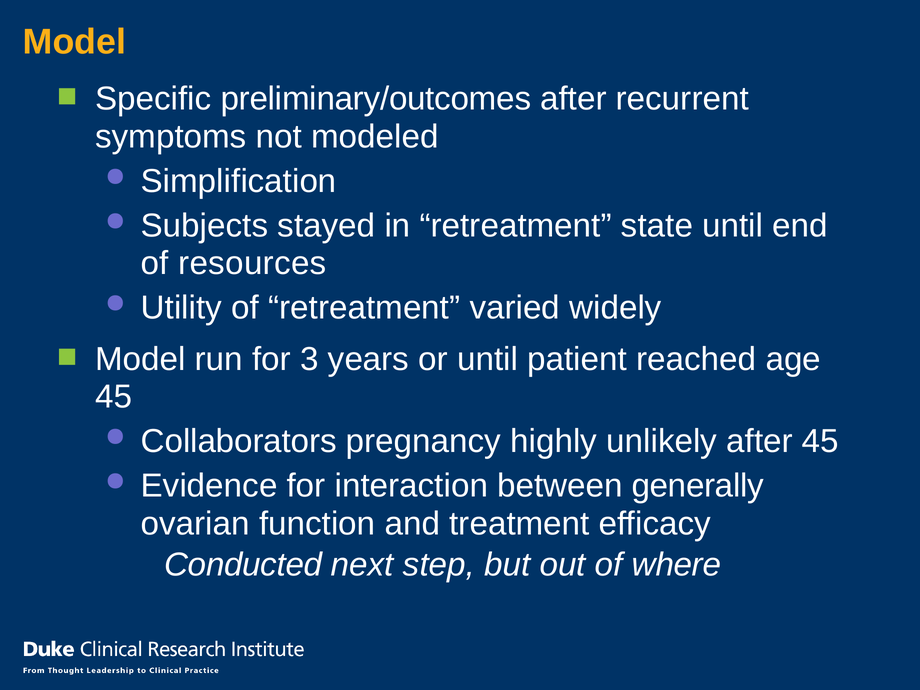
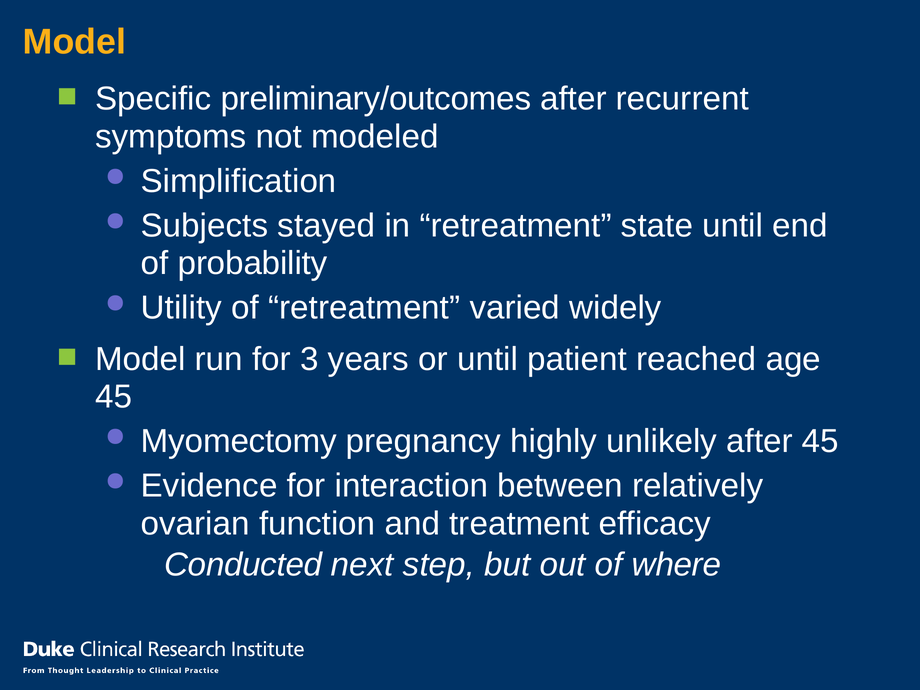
resources: resources -> probability
Collaborators: Collaborators -> Myomectomy
generally: generally -> relatively
